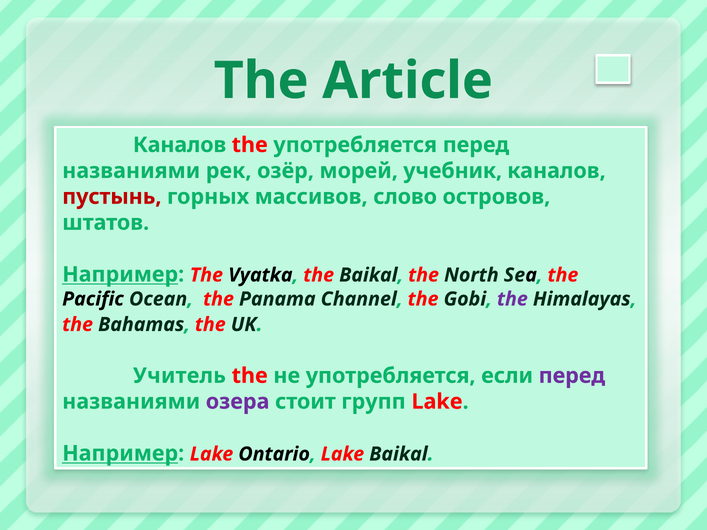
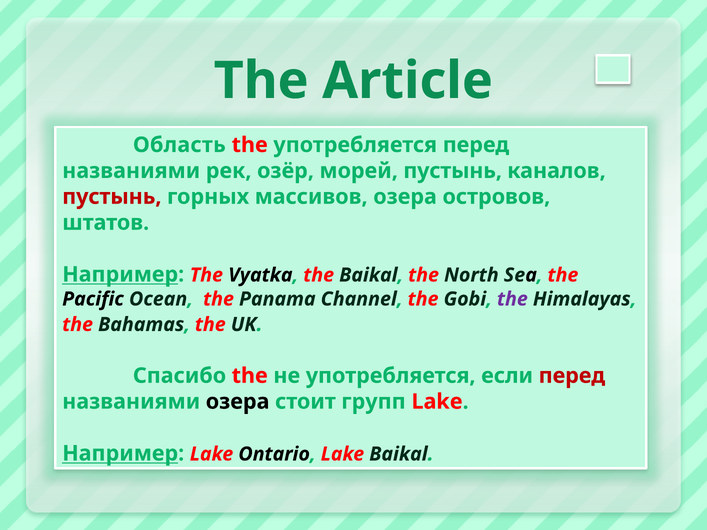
Каналов at (180, 145): Каналов -> Область
морей учебник: учебник -> пустынь
массивов слово: слово -> озера
Учитель: Учитель -> Спасибо
перед at (572, 376) colour: purple -> red
озера at (238, 402) colour: purple -> black
